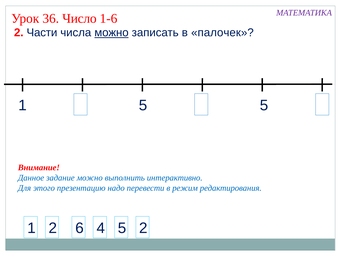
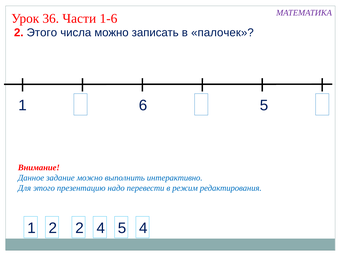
Число: Число -> Части
2 Части: Части -> Этого
можно at (112, 33) underline: present -> none
1 5: 5 -> 6
2 6: 6 -> 2
5 2: 2 -> 4
